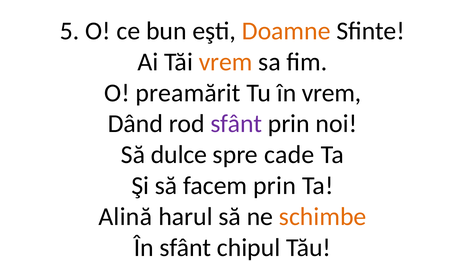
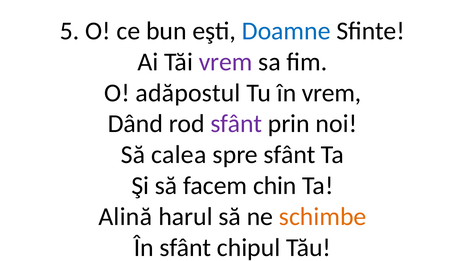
Doamne colour: orange -> blue
vrem at (226, 62) colour: orange -> purple
preamărit: preamărit -> adăpostul
dulce: dulce -> calea
spre cade: cade -> sfânt
facem prin: prin -> chin
